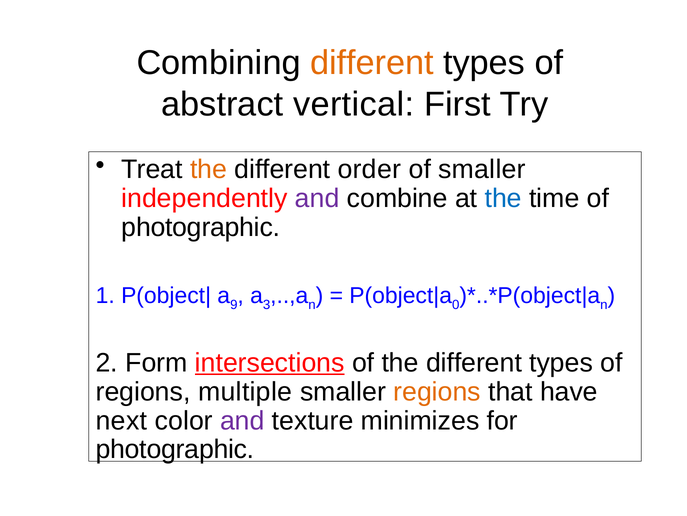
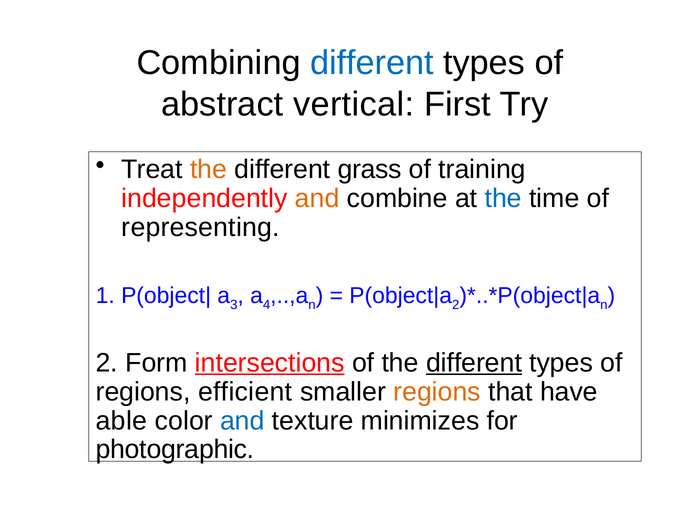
different at (372, 63) colour: orange -> blue
order: order -> grass
of smaller: smaller -> training
and at (317, 198) colour: purple -> orange
photographic at (201, 227): photographic -> representing
9: 9 -> 3
3: 3 -> 4
0 at (456, 304): 0 -> 2
different at (474, 362) underline: none -> present
multiple: multiple -> efficient
next: next -> able
and at (242, 420) colour: purple -> blue
